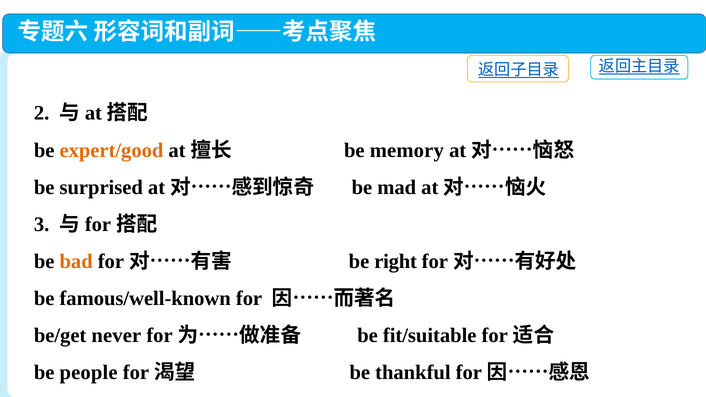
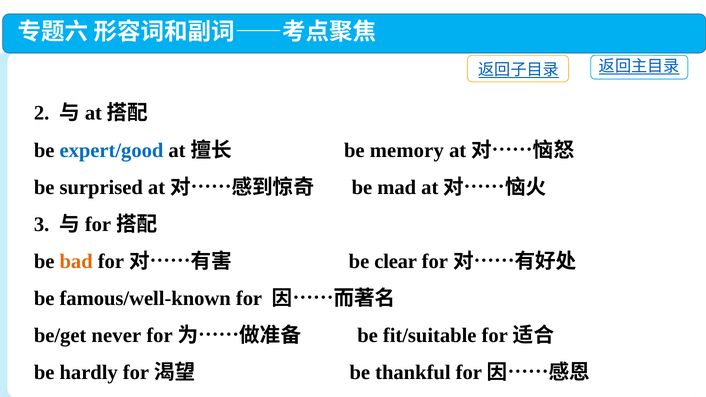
expert/good colour: orange -> blue
right: right -> clear
people: people -> hardly
